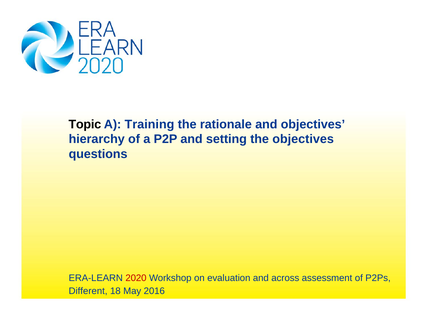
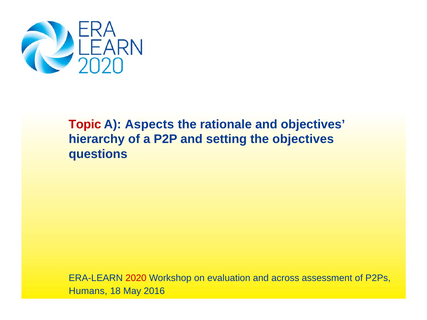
Topic colour: black -> red
Training: Training -> Aspects
Different: Different -> Humans
